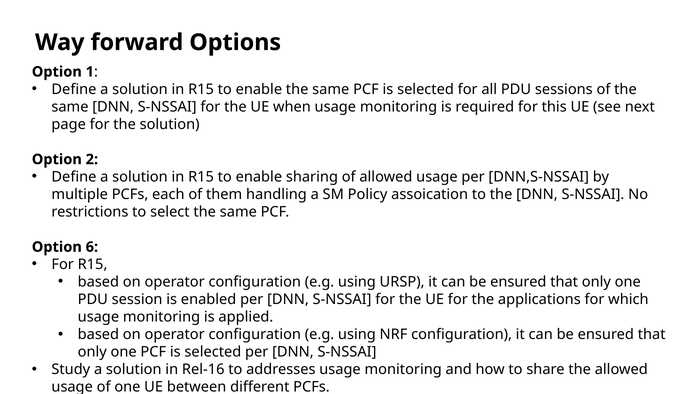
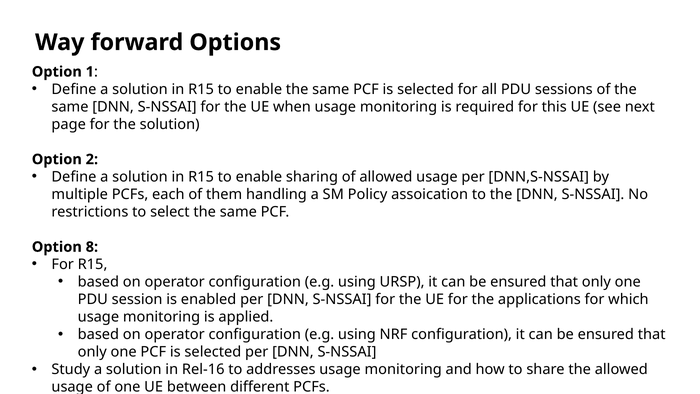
6: 6 -> 8
